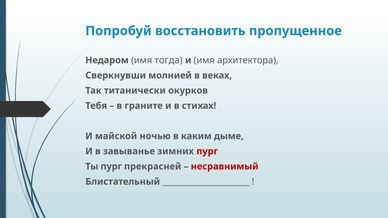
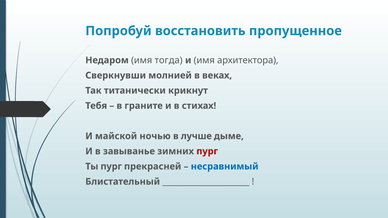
окурков: окурков -> крикнут
каким: каким -> лучше
несравнимый colour: red -> blue
